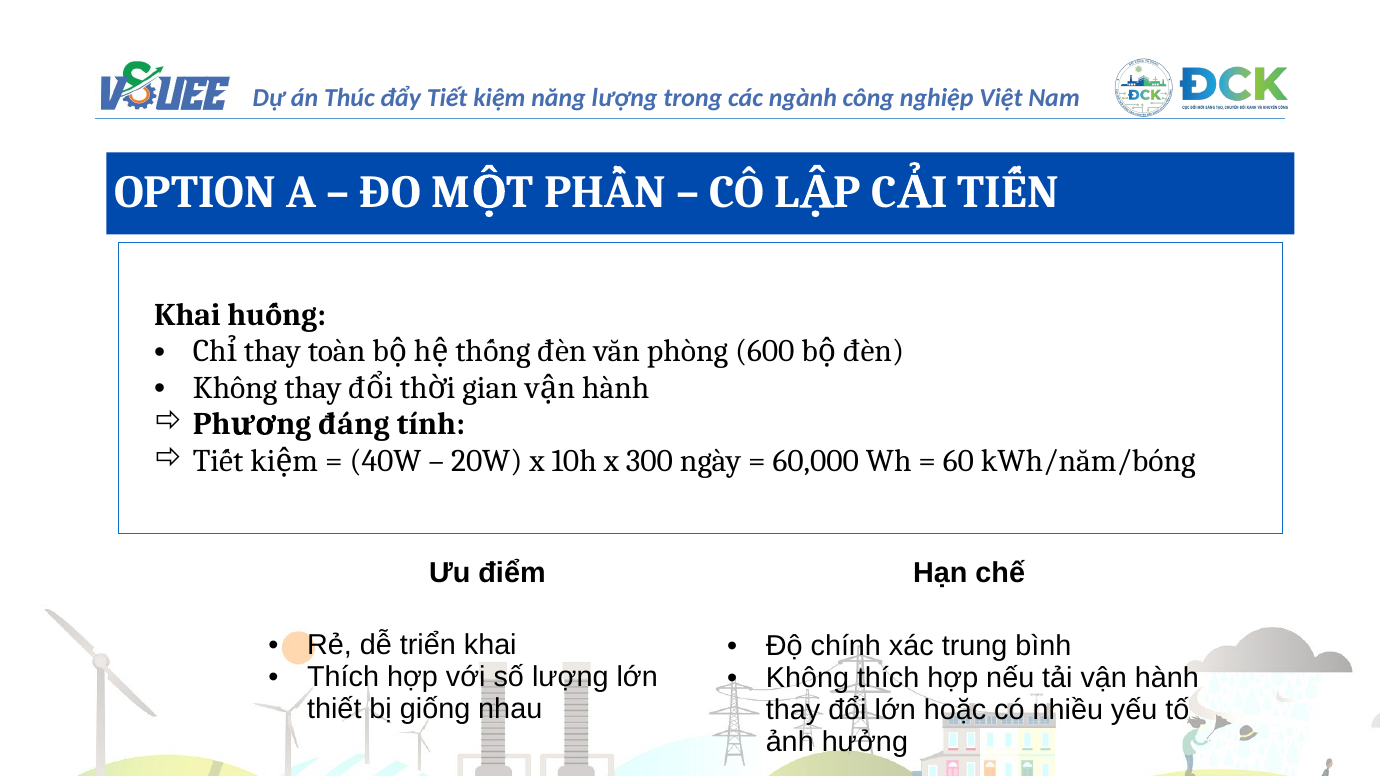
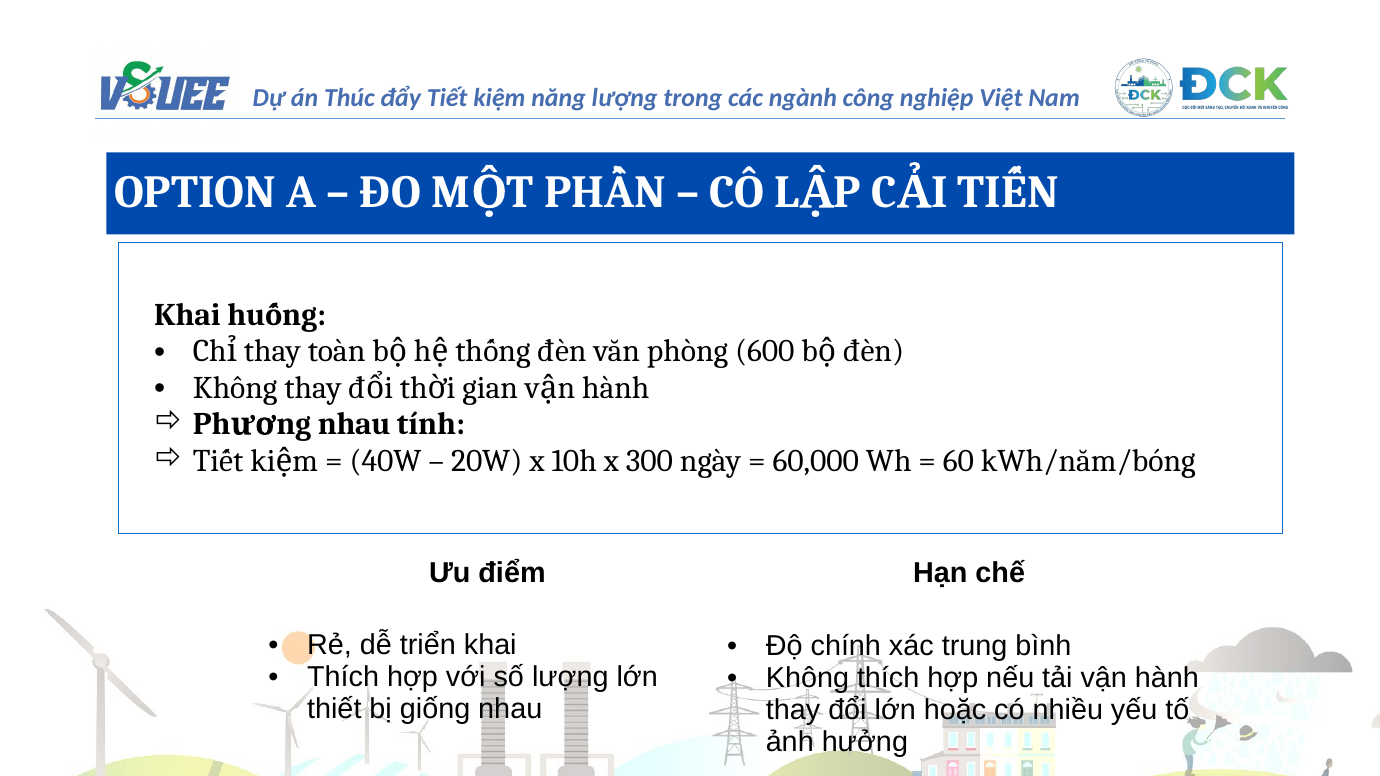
đáng at (354, 424): đáng -> nhau
